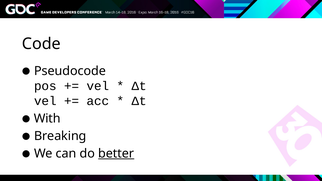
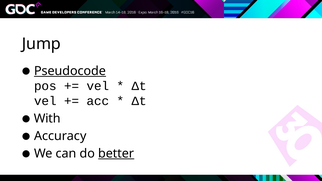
Code: Code -> Jump
Pseudocode underline: none -> present
Breaking: Breaking -> Accuracy
